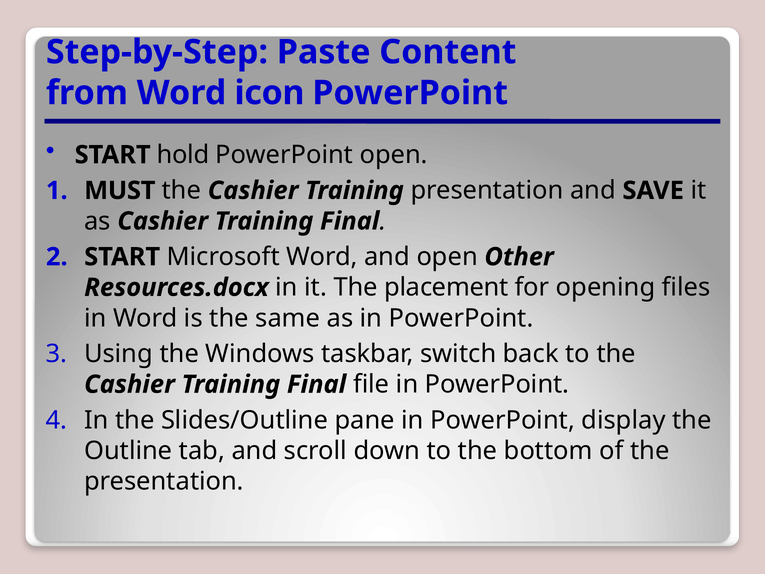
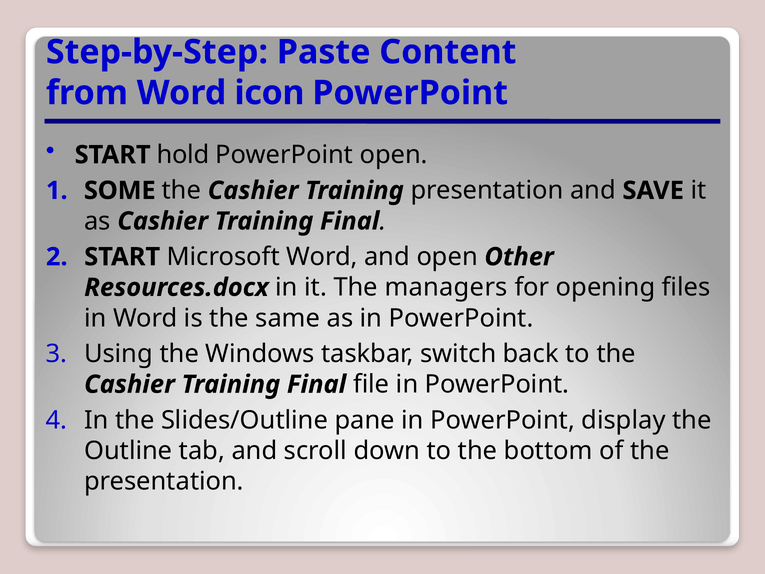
MUST: MUST -> SOME
placement: placement -> managers
